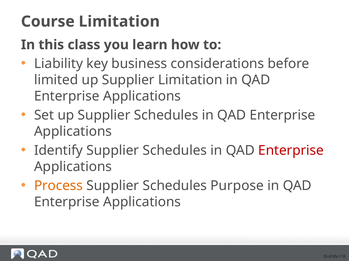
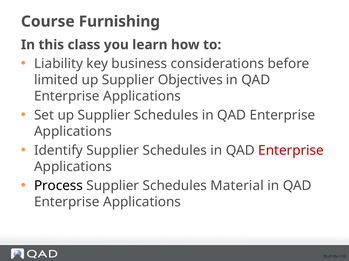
Course Limitation: Limitation -> Furnishing
Supplier Limitation: Limitation -> Objectives
Process colour: orange -> black
Purpose: Purpose -> Material
